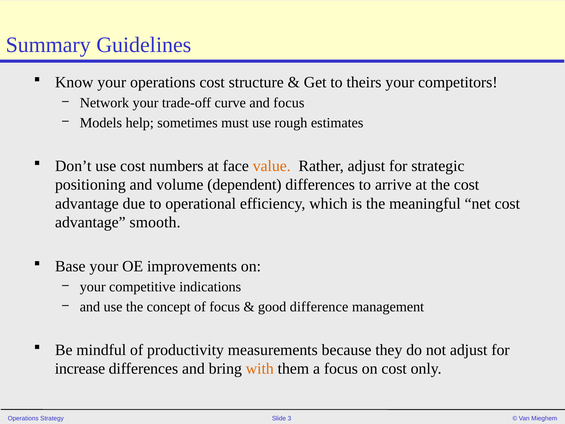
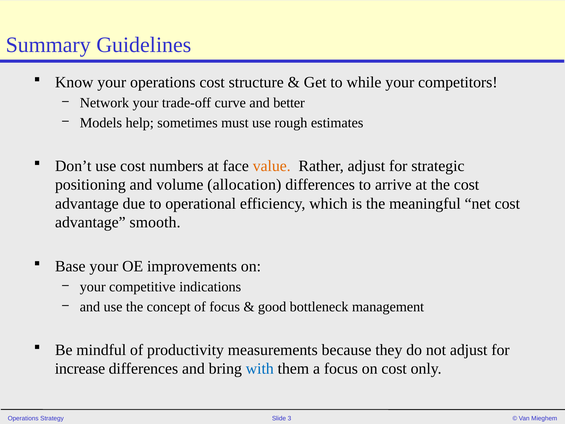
theirs: theirs -> while
and focus: focus -> better
dependent: dependent -> allocation
difference: difference -> bottleneck
with colour: orange -> blue
